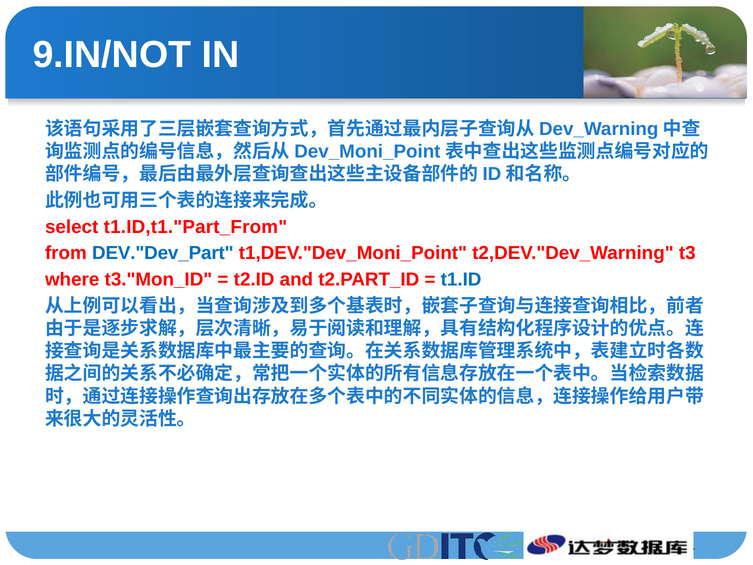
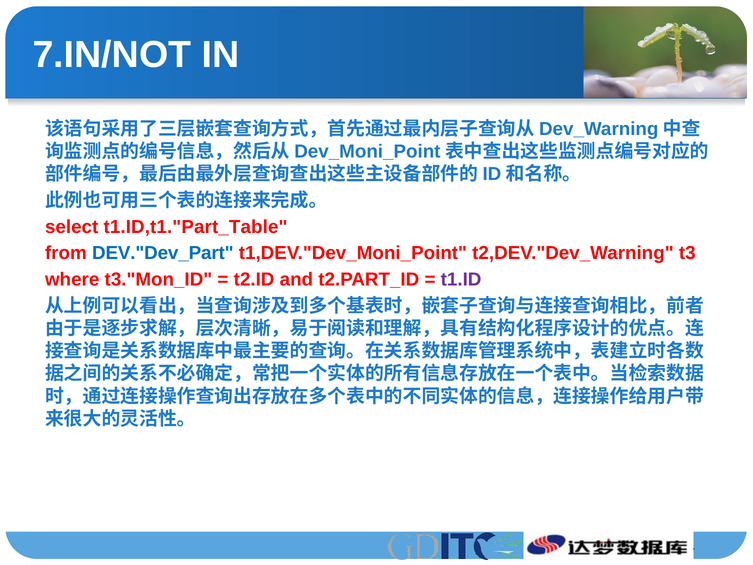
9.IN/NOT: 9.IN/NOT -> 7.IN/NOT
t1.ID,t1."Part_From: t1.ID,t1."Part_From -> t1.ID,t1."Part_Table
t1.ID colour: blue -> purple
